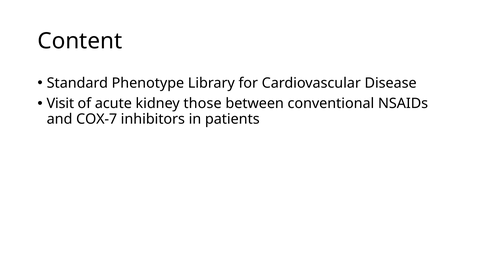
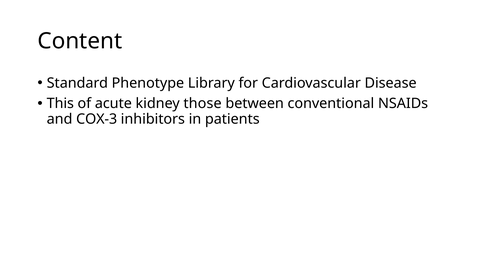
Visit: Visit -> This
COX-7: COX-7 -> COX-3
